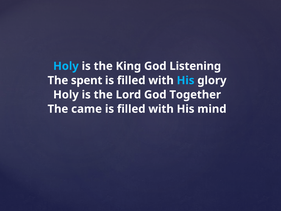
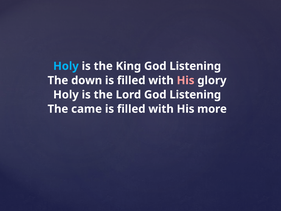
spent: spent -> down
His at (186, 80) colour: light blue -> pink
Lord God Together: Together -> Listening
mind: mind -> more
